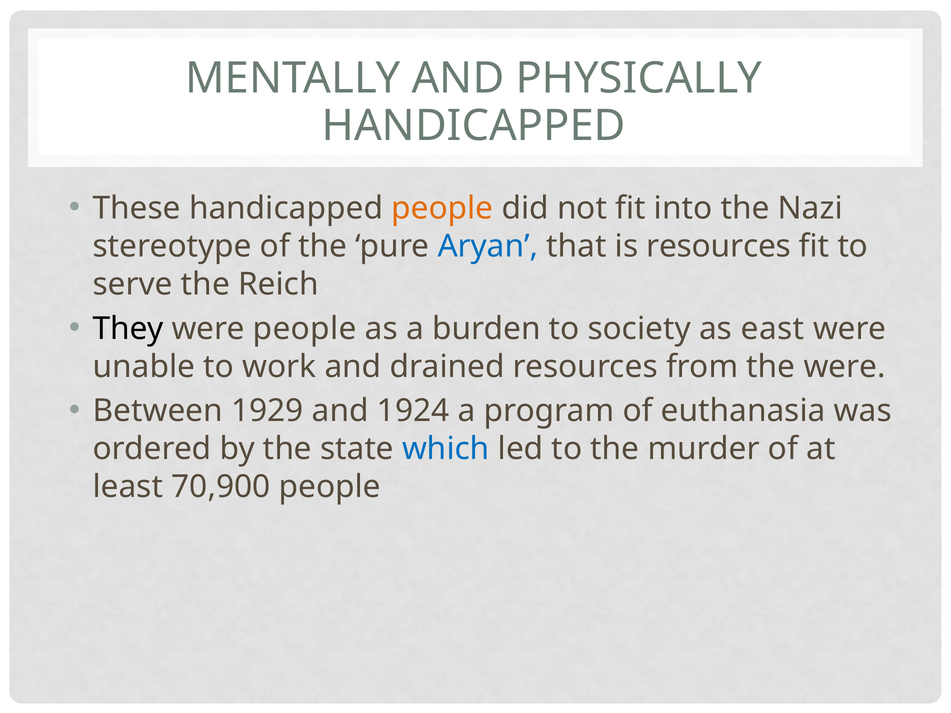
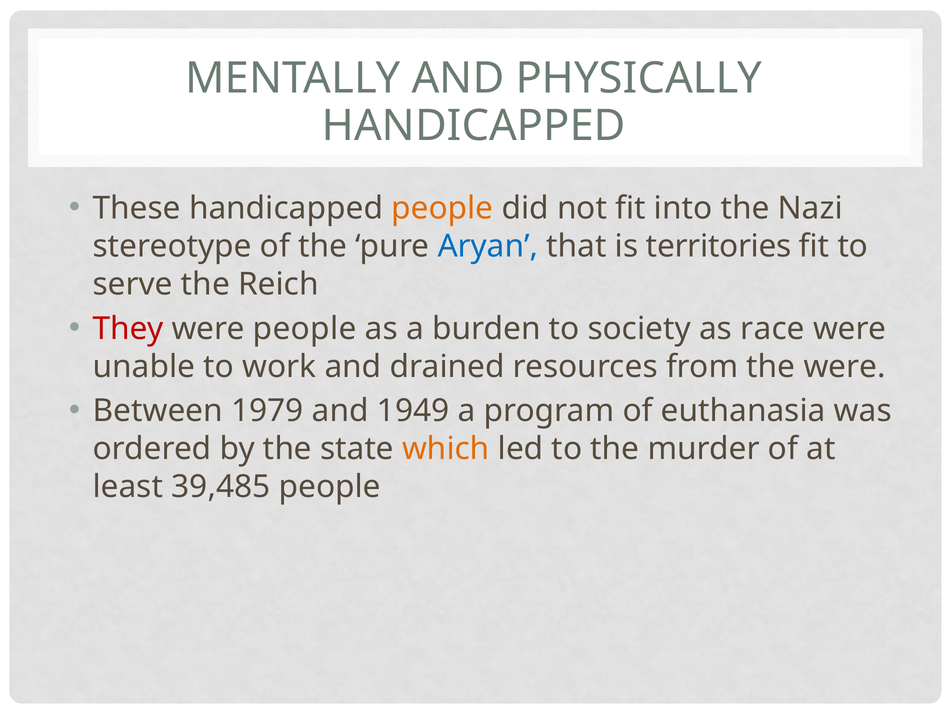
is resources: resources -> territories
They colour: black -> red
east: east -> race
1929: 1929 -> 1979
1924: 1924 -> 1949
which colour: blue -> orange
70,900: 70,900 -> 39,485
